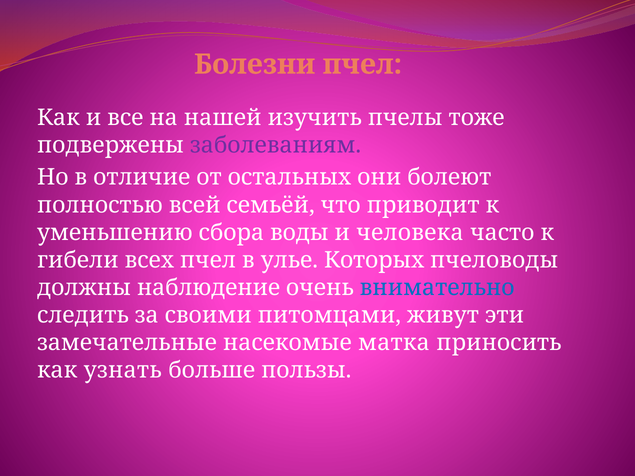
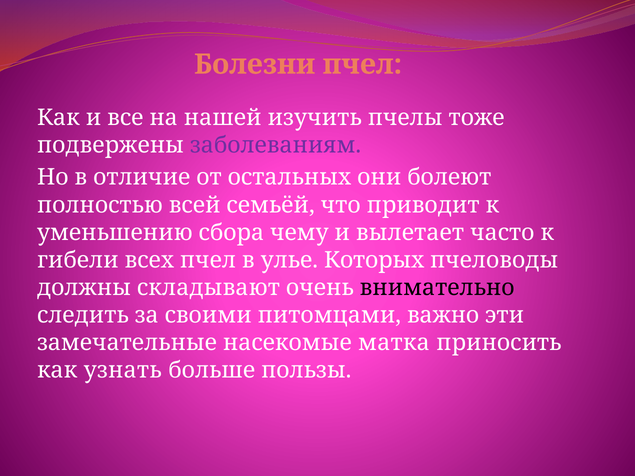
воды: воды -> чему
человека: человека -> вылетает
наблюдение: наблюдение -> складывают
внимательно colour: blue -> black
живут: живут -> важно
